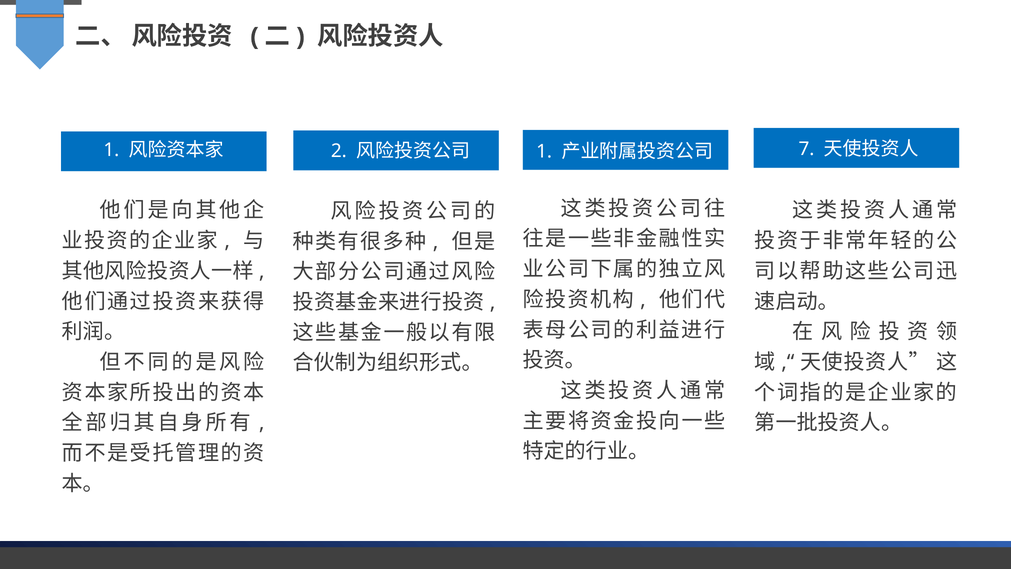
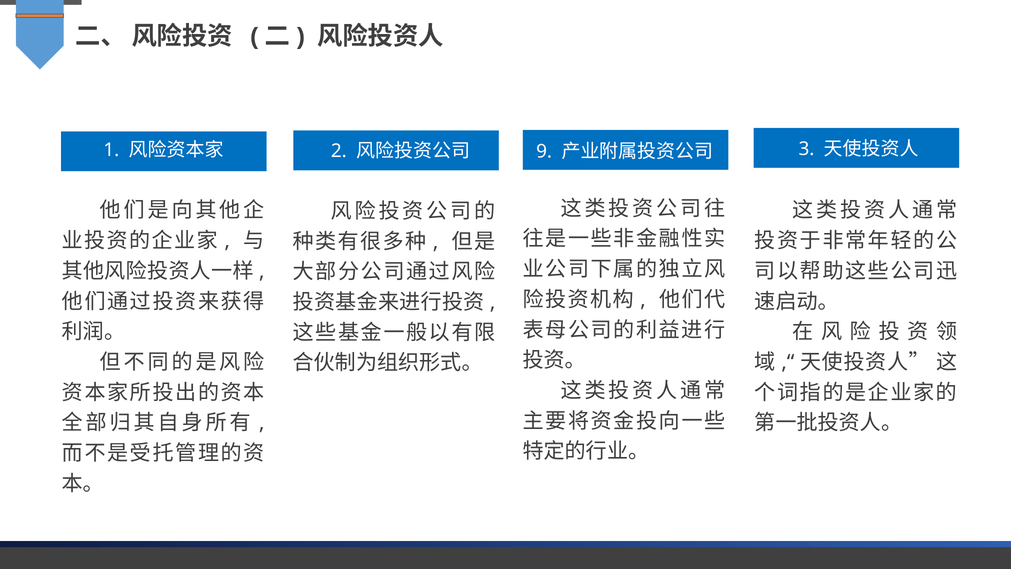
1 at (544, 152): 1 -> 9
7: 7 -> 3
